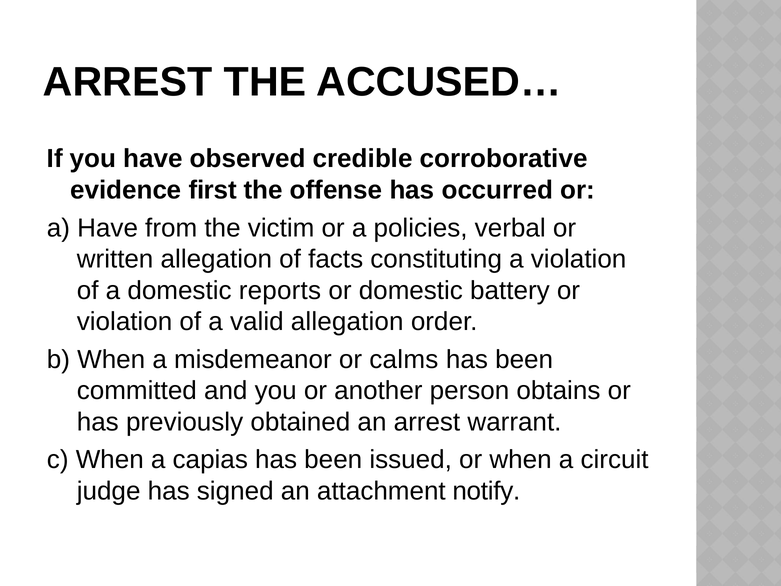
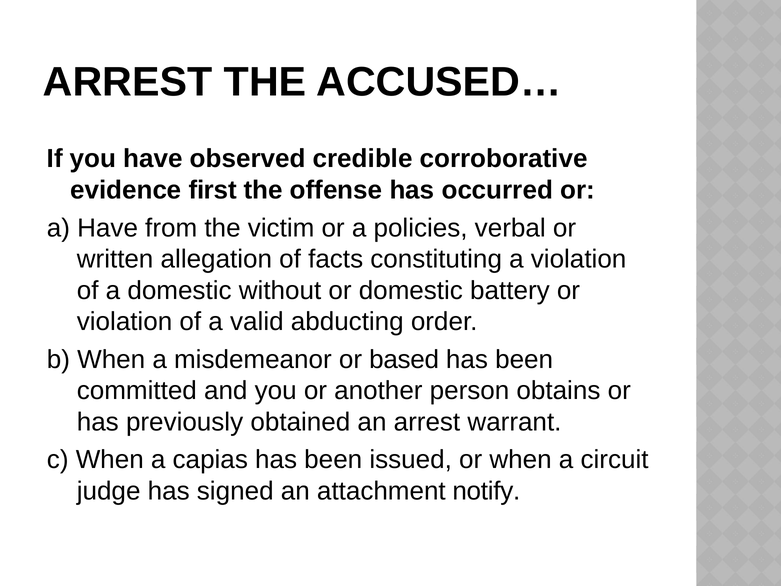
reports: reports -> without
valid allegation: allegation -> abducting
calms: calms -> based
